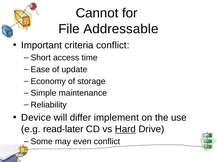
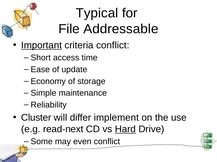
Cannot: Cannot -> Typical
Important underline: none -> present
Device: Device -> Cluster
read-later: read-later -> read-next
